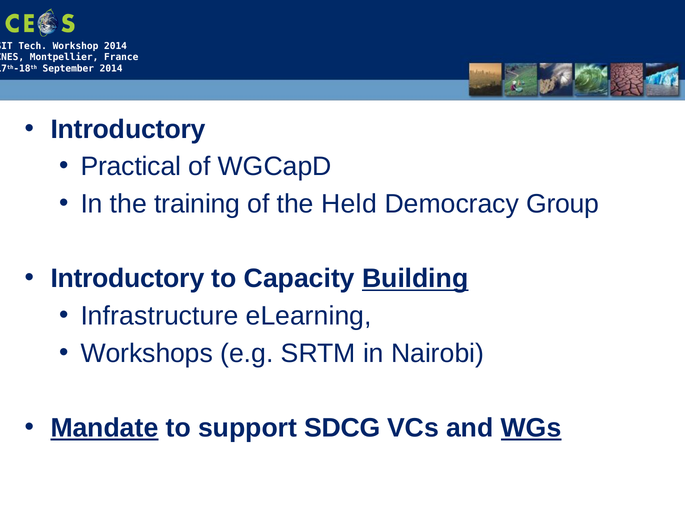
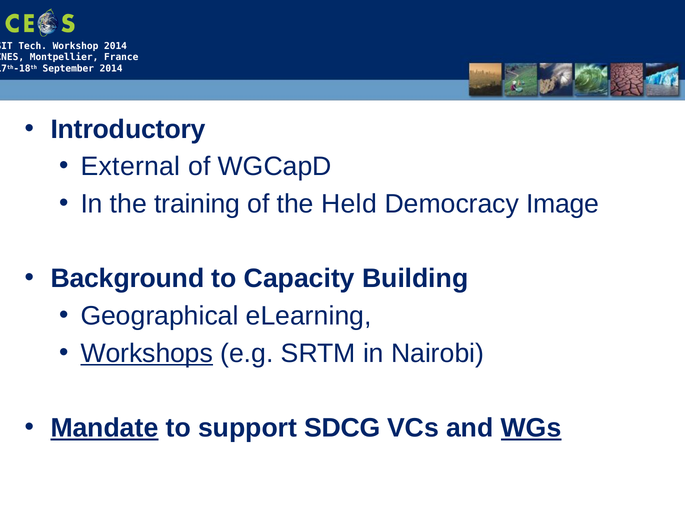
Practical: Practical -> External
Group: Group -> Image
Introductory at (127, 279): Introductory -> Background
Building underline: present -> none
Infrastructure: Infrastructure -> Geographical
Workshops underline: none -> present
